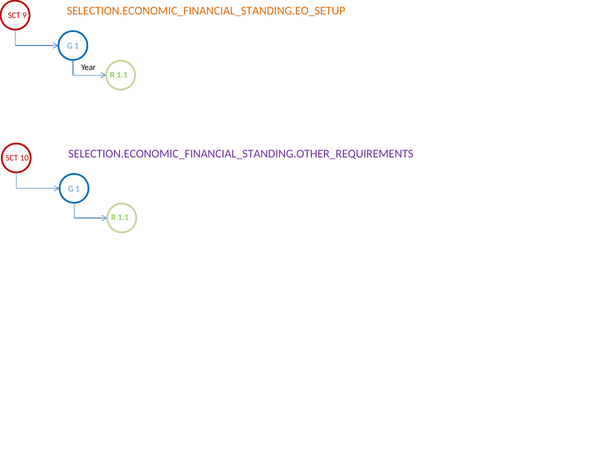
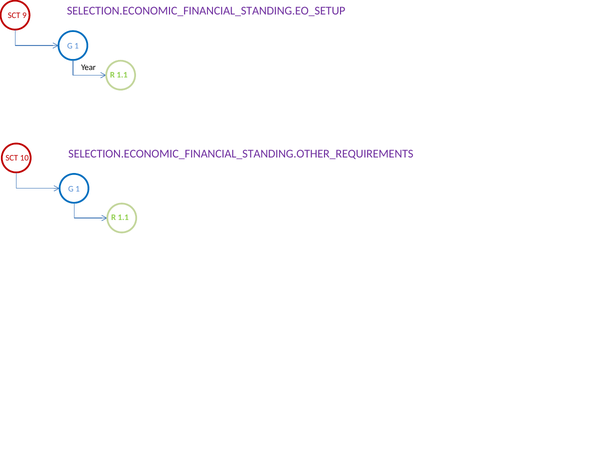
SELECTION.ECONOMIC_FINANCIAL_STANDING.EO_SETUP colour: orange -> purple
